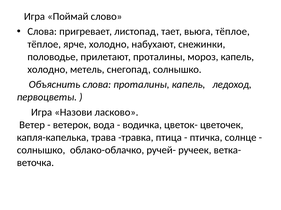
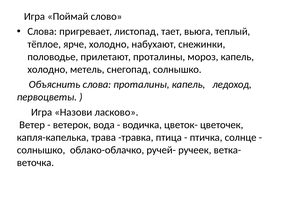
вьюга тёплое: тёплое -> теплый
